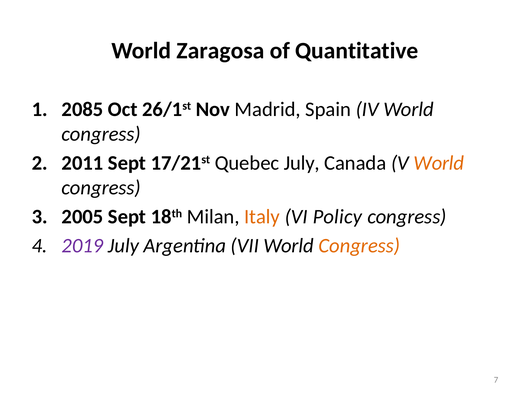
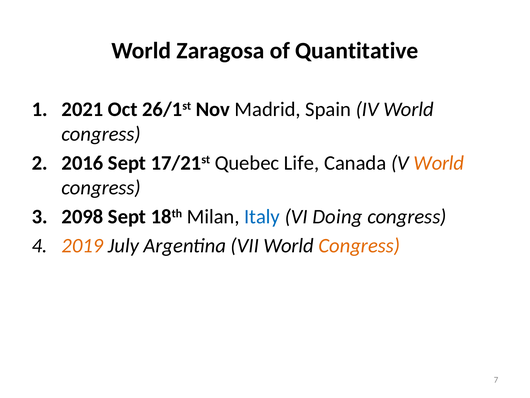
2085: 2085 -> 2021
2011: 2011 -> 2016
Quebec July: July -> Life
2005: 2005 -> 2098
Italy colour: orange -> blue
Policy: Policy -> Doing
2019 colour: purple -> orange
